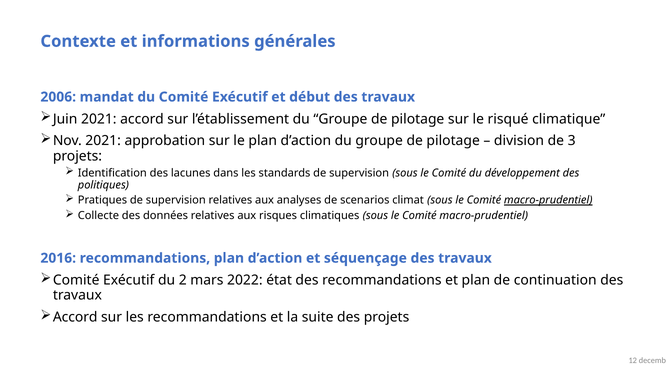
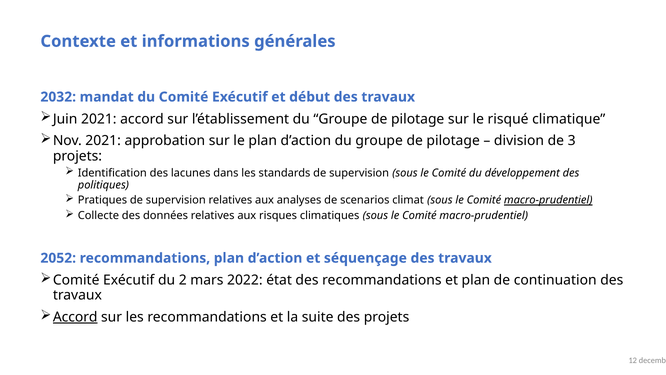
2006: 2006 -> 2032
2016: 2016 -> 2052
Accord at (75, 317) underline: none -> present
